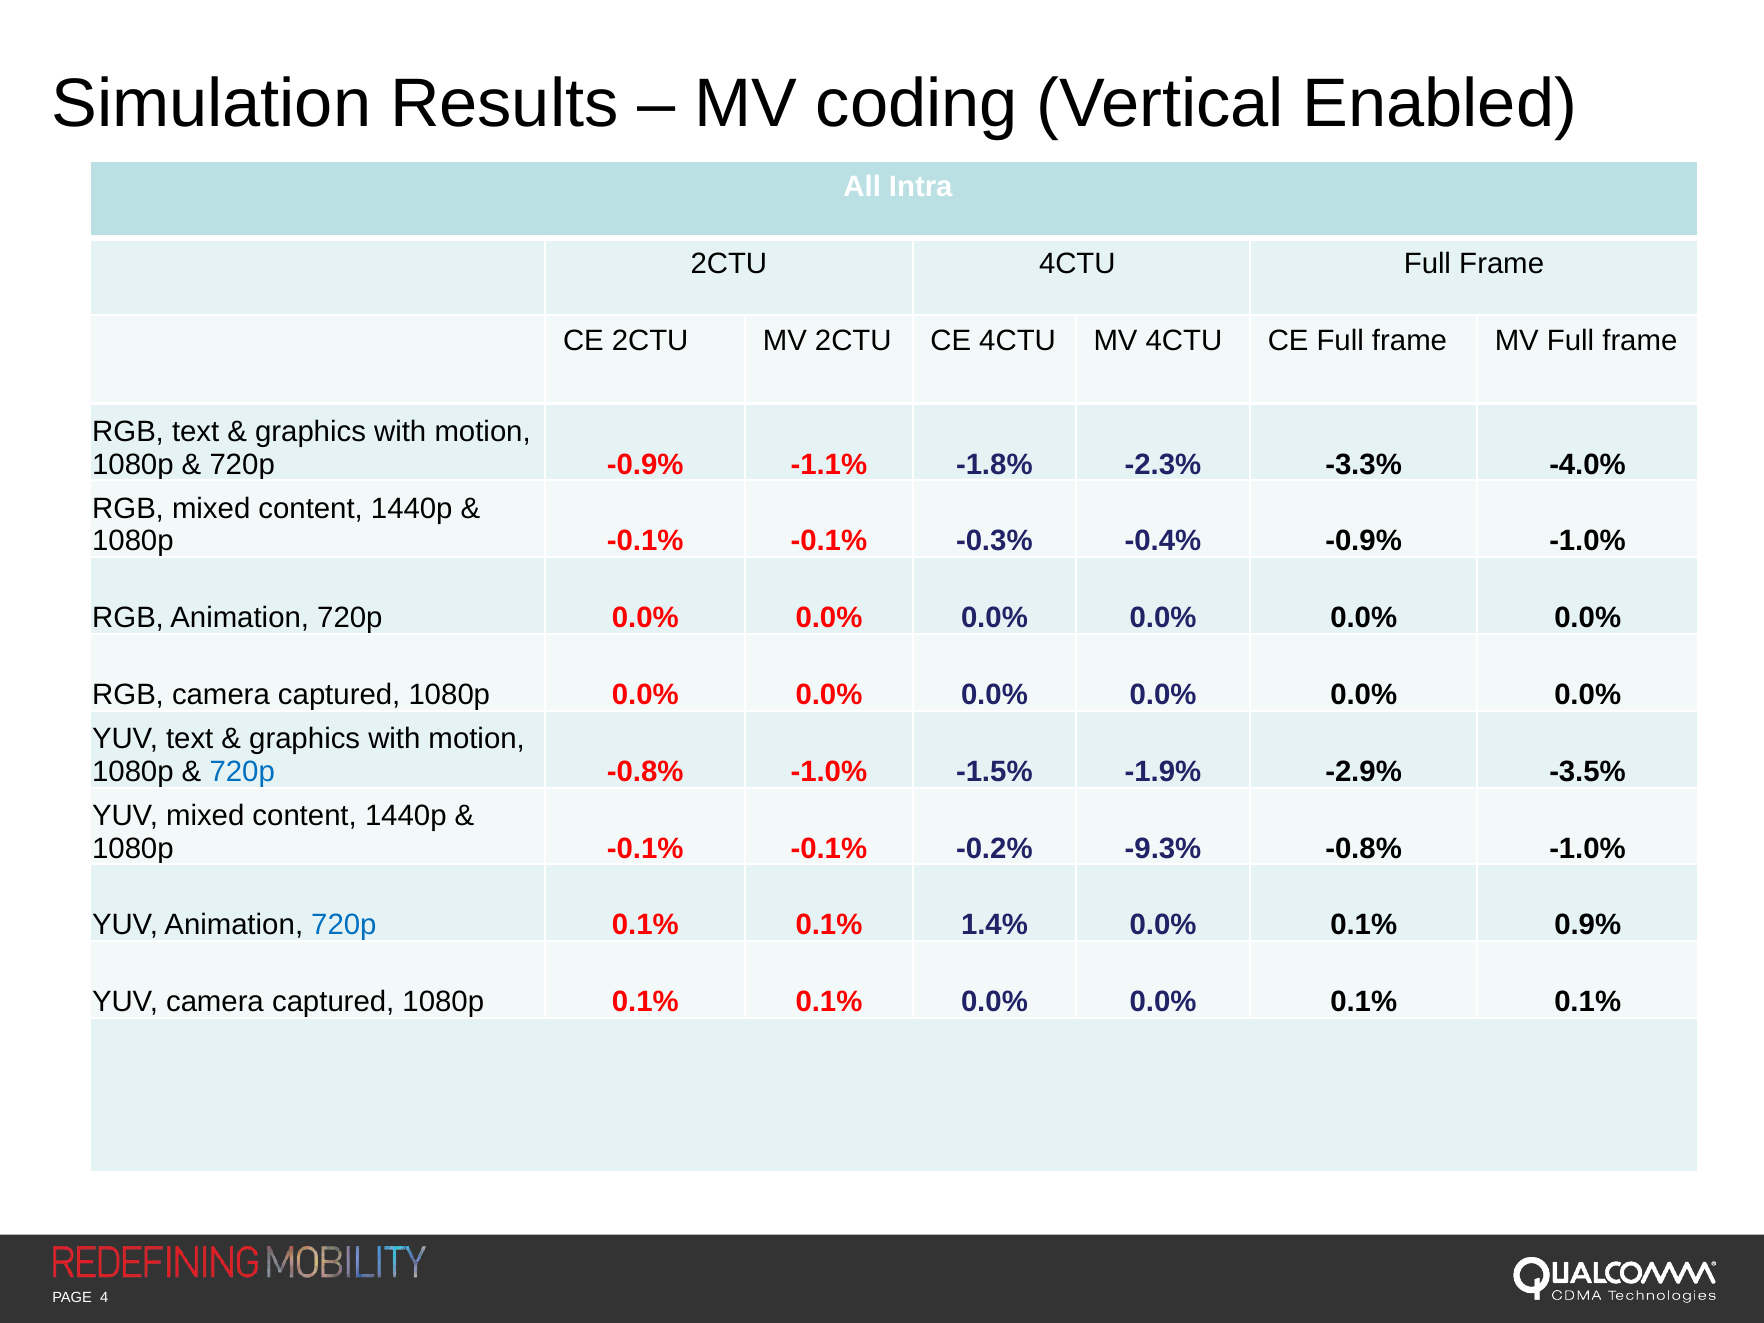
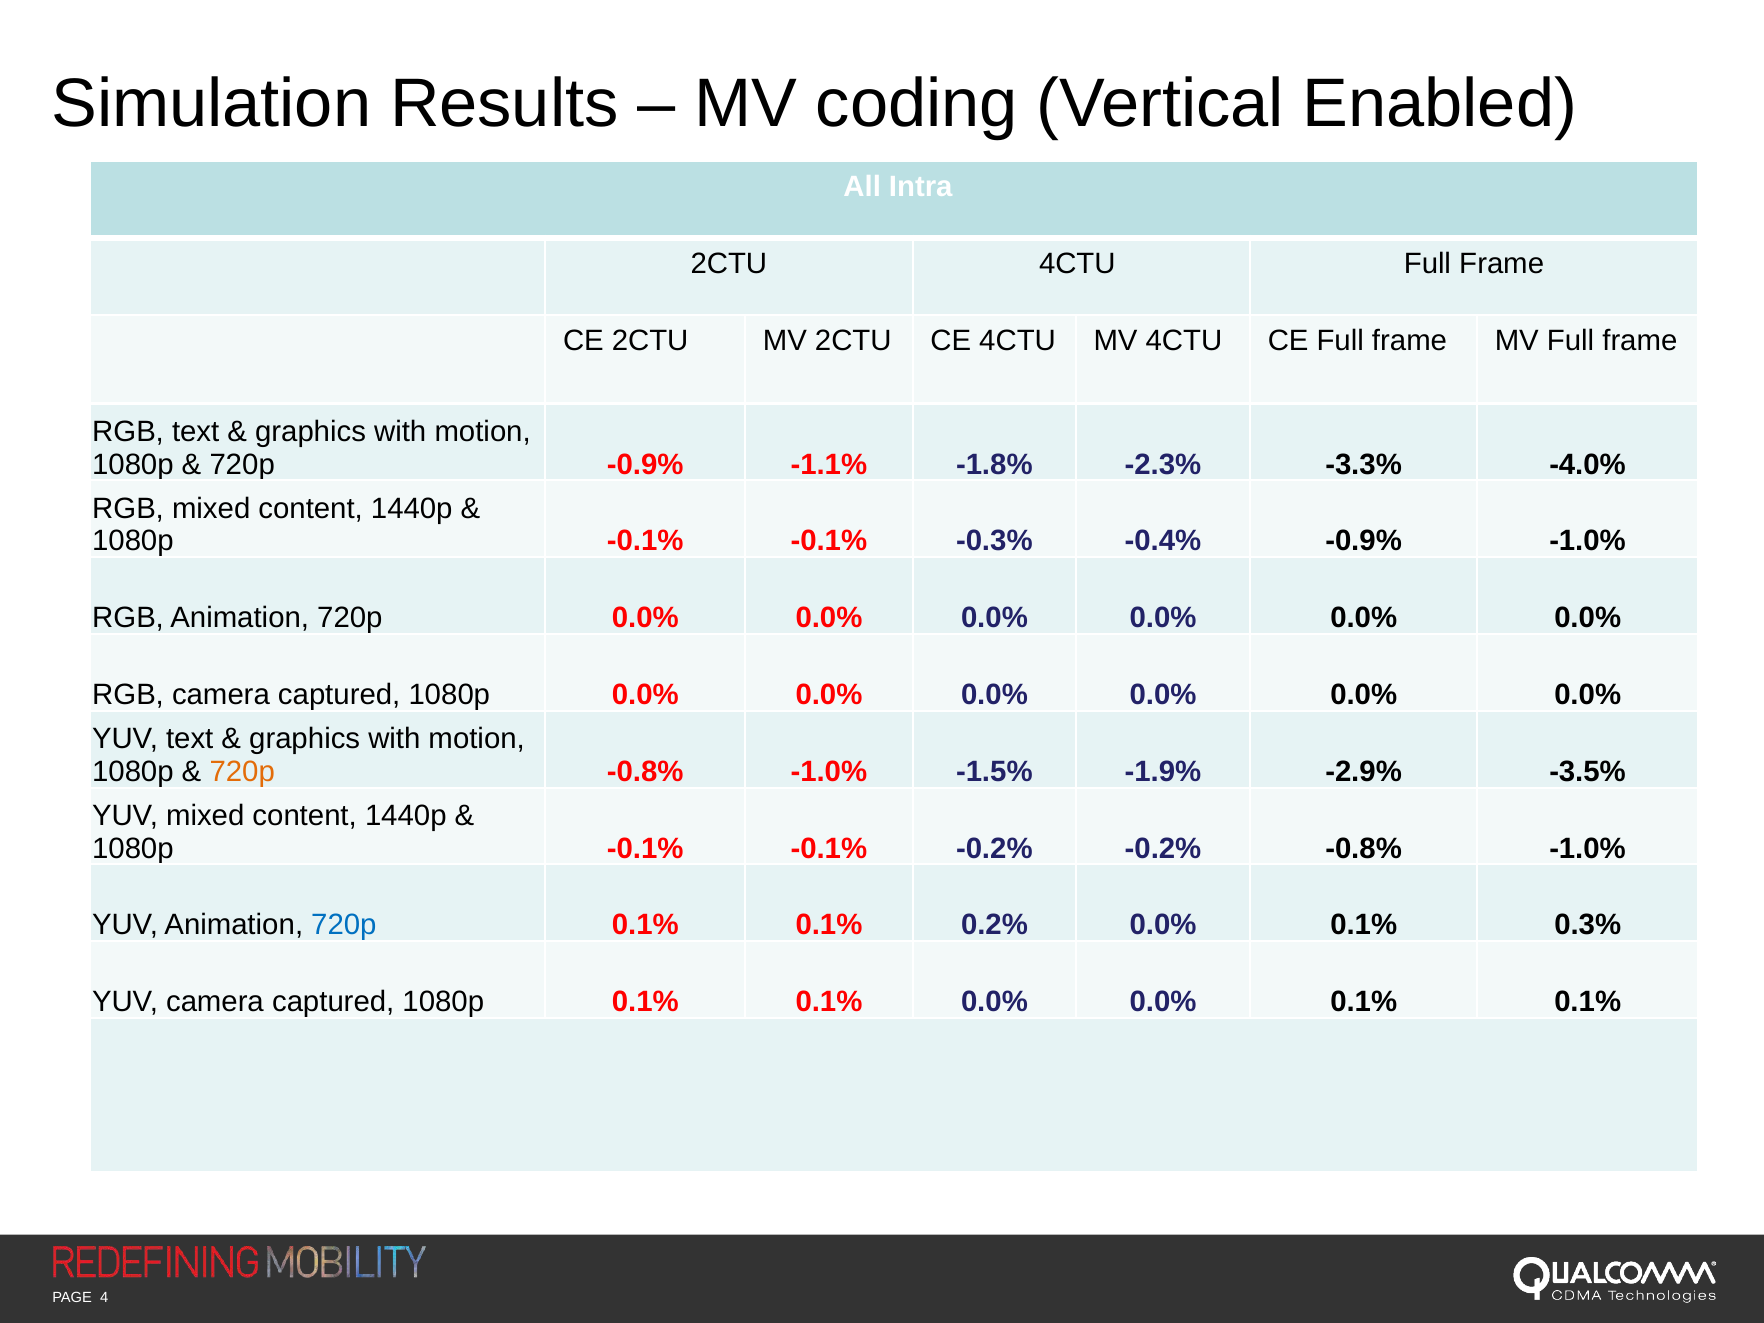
720p at (242, 772) colour: blue -> orange
-0.2% -9.3%: -9.3% -> -0.2%
1.4%: 1.4% -> 0.2%
0.9%: 0.9% -> 0.3%
